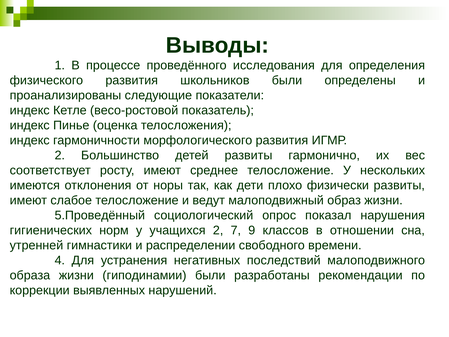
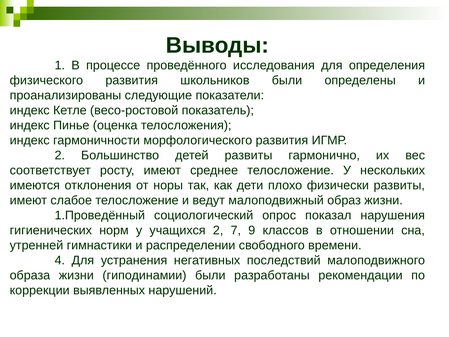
5.Проведённый: 5.Проведённый -> 1.Проведённый
